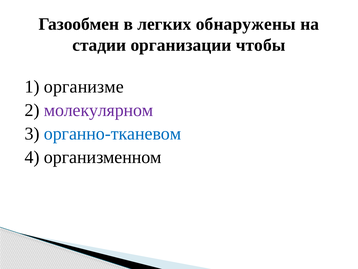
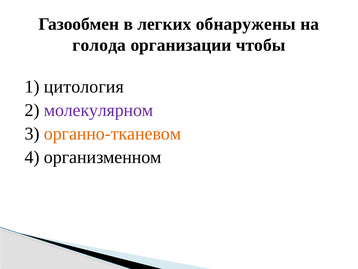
стадии: стадии -> голода
организме: организме -> цитология
органно-тканевом colour: blue -> orange
